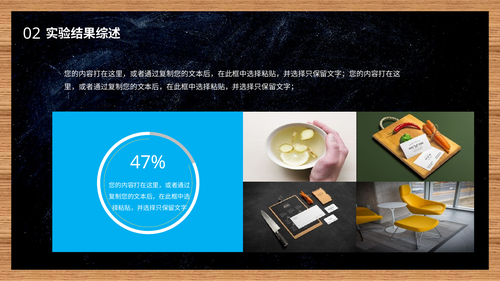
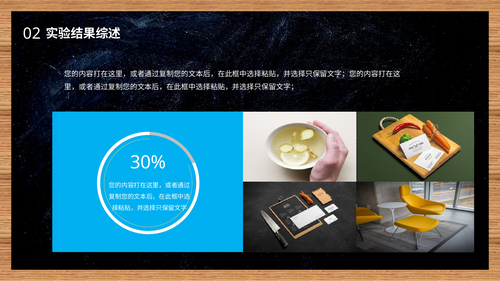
47%: 47% -> 30%
